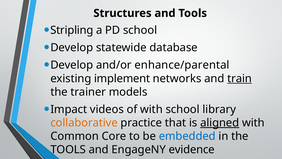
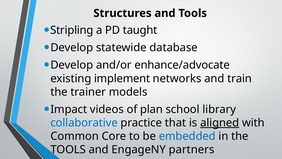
PD school: school -> taught
enhance/parental: enhance/parental -> enhance/advocate
train underline: present -> none
of with: with -> plan
collaborative colour: orange -> blue
evidence: evidence -> partners
